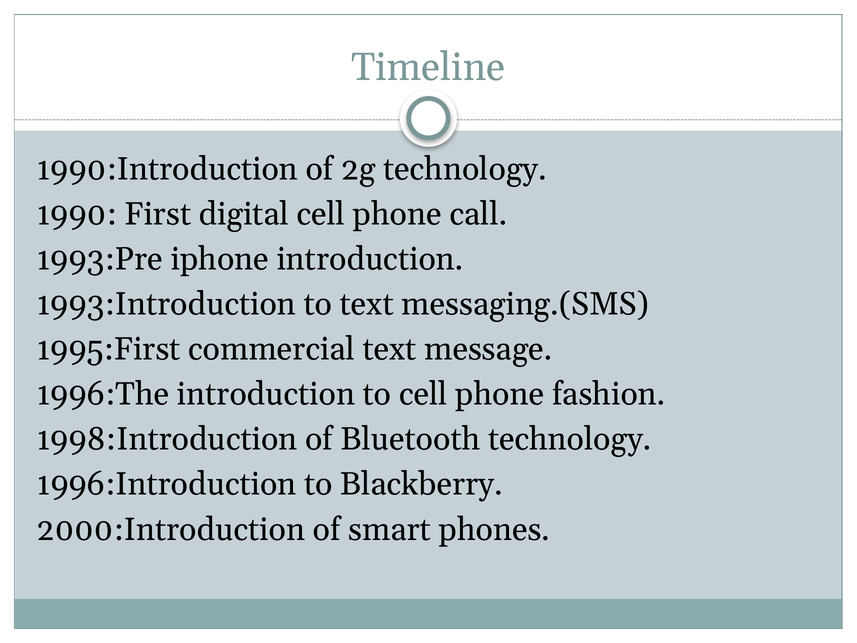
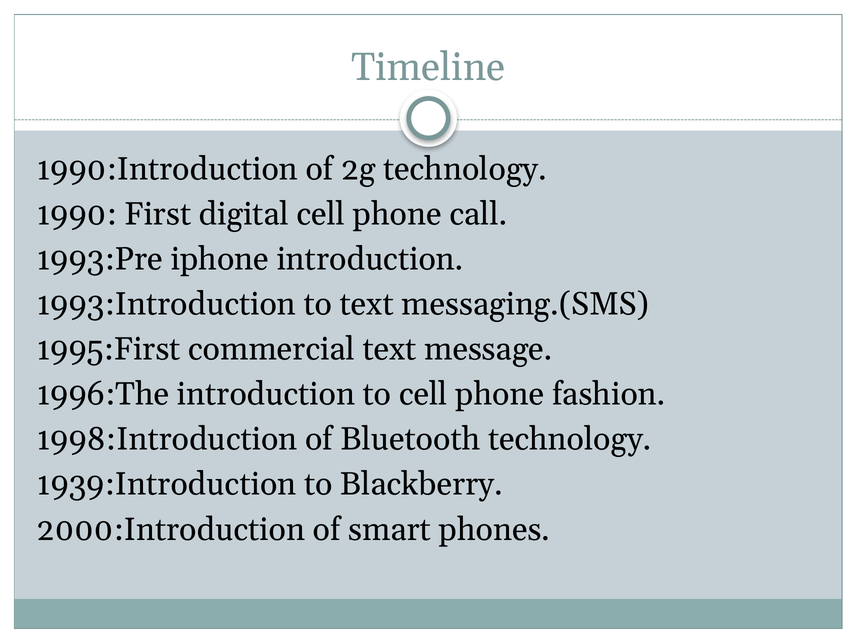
1996:Introduction: 1996:Introduction -> 1939:Introduction
